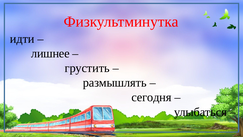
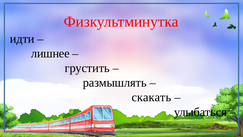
сегодня: сегодня -> скакать
